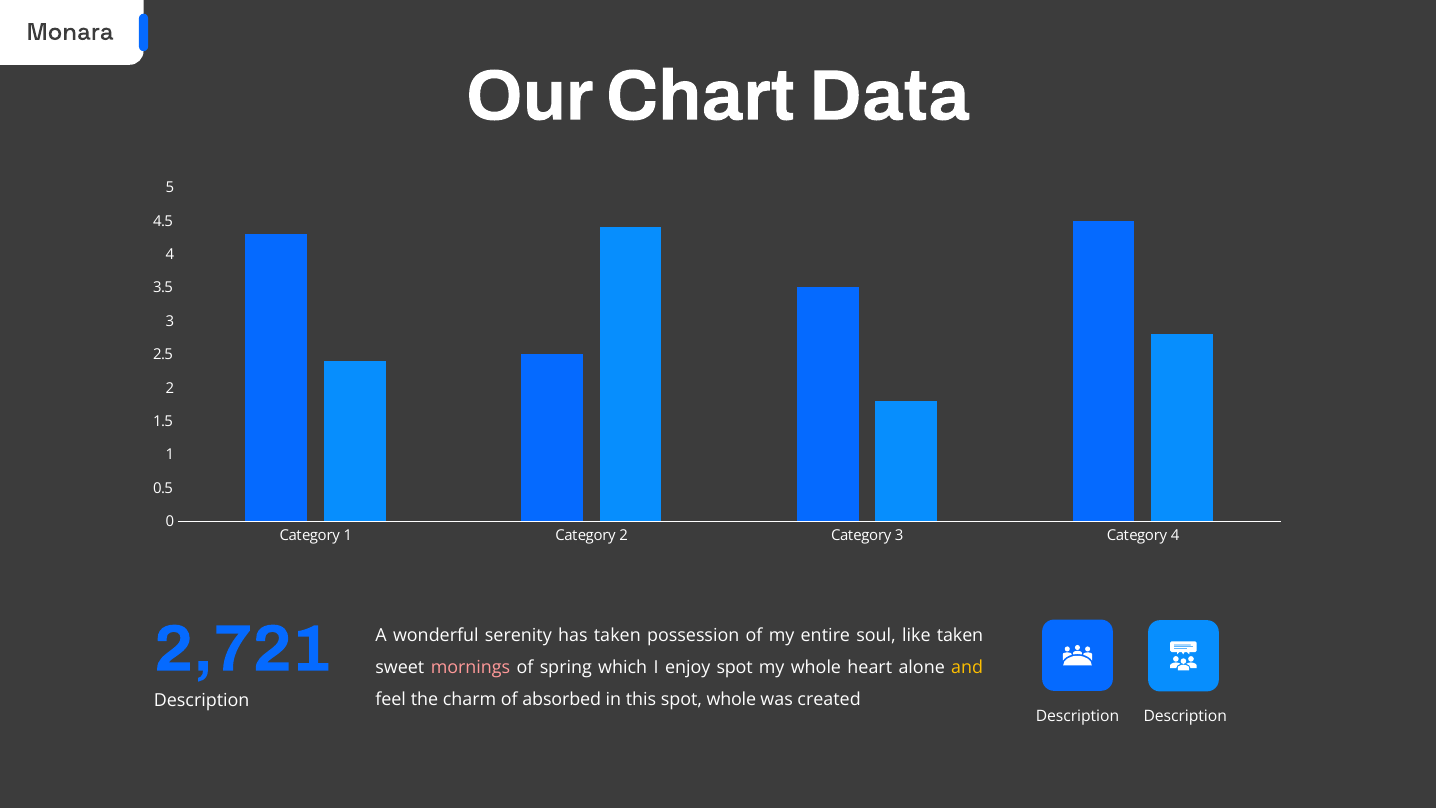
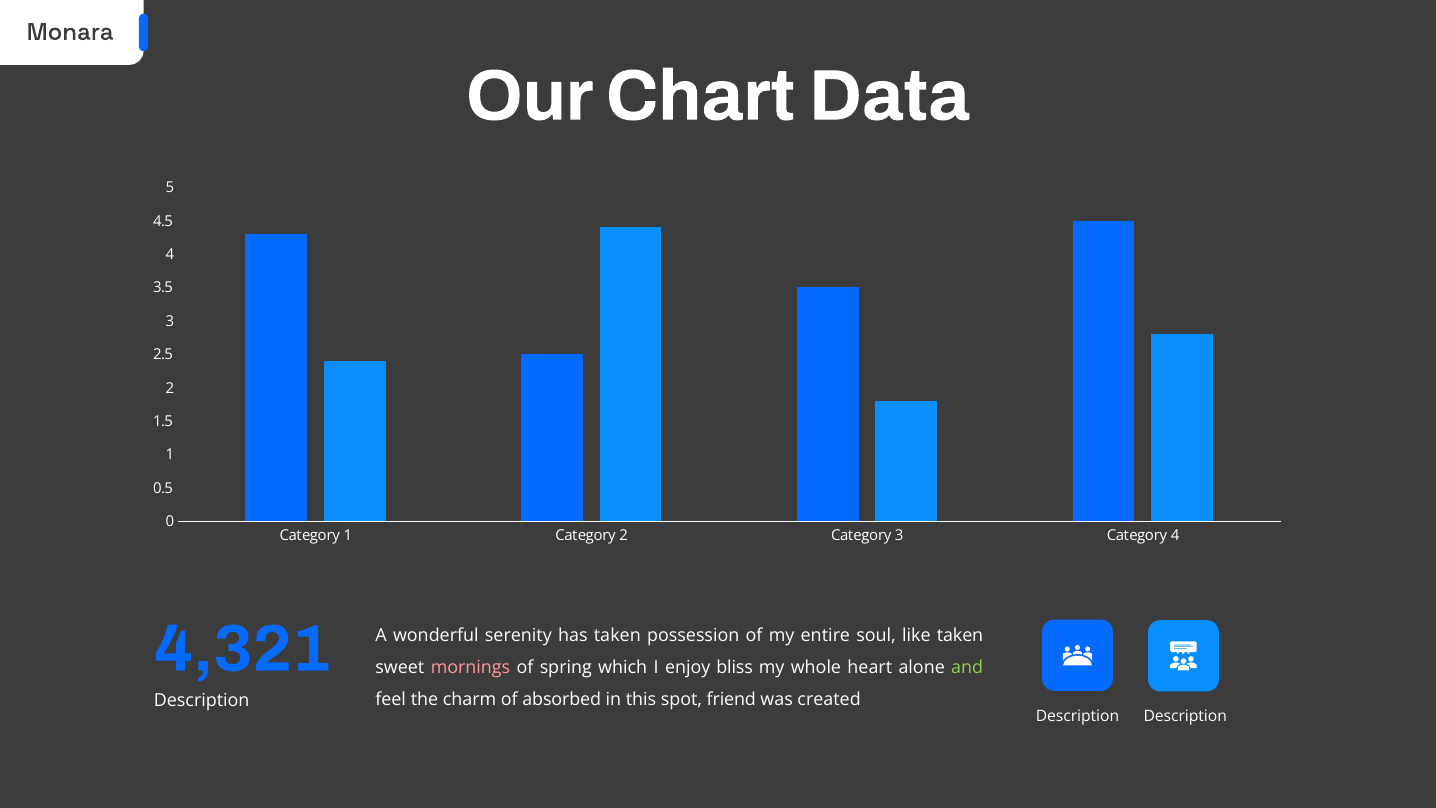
2,721: 2,721 -> 4,321
enjoy spot: spot -> bliss
and colour: yellow -> light green
spot whole: whole -> friend
